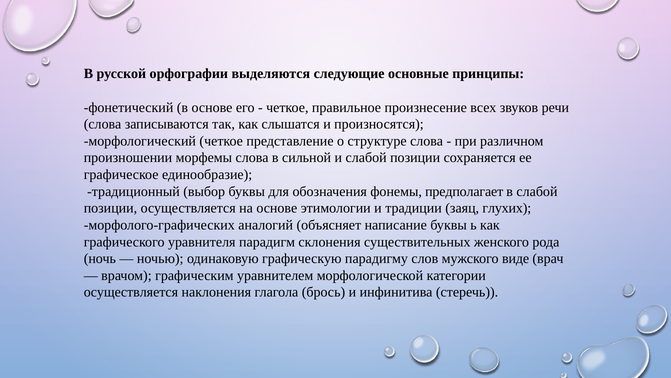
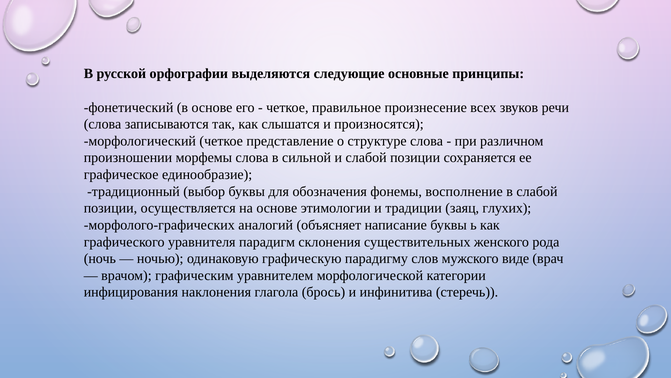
предполагает: предполагает -> восполнение
осуществляется at (131, 292): осуществляется -> инфицирования
